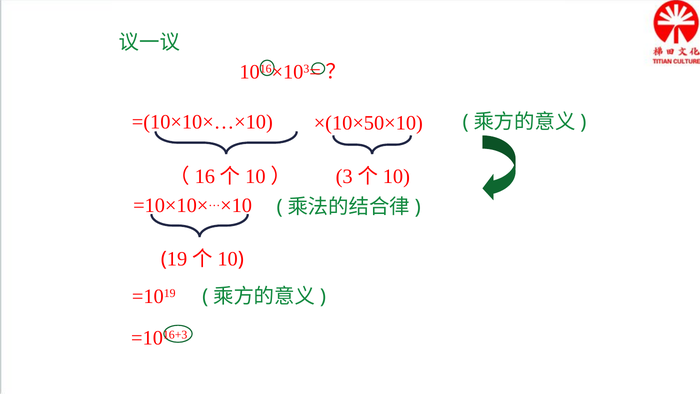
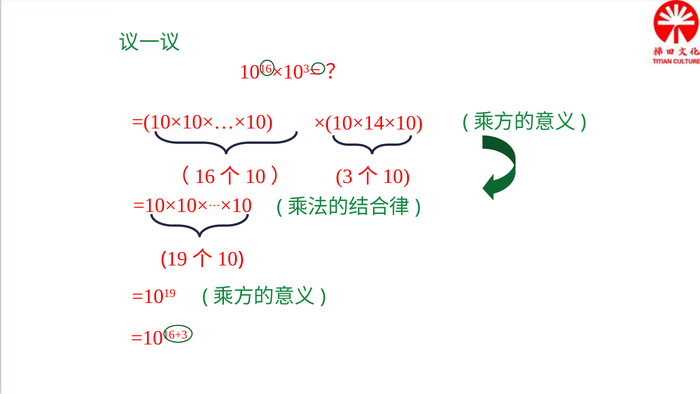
×(10×50×10: ×(10×50×10 -> ×(10×14×10
